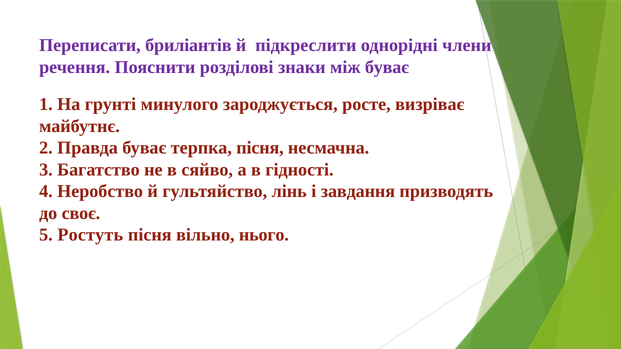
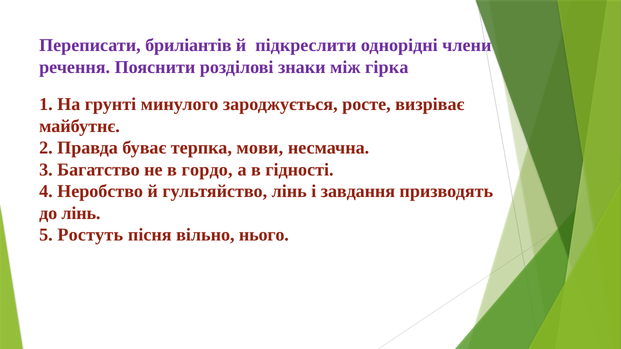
між буває: буває -> гірка
терпка пісня: пісня -> мови
сяйво: сяйво -> гордо
до своє: своє -> лінь
